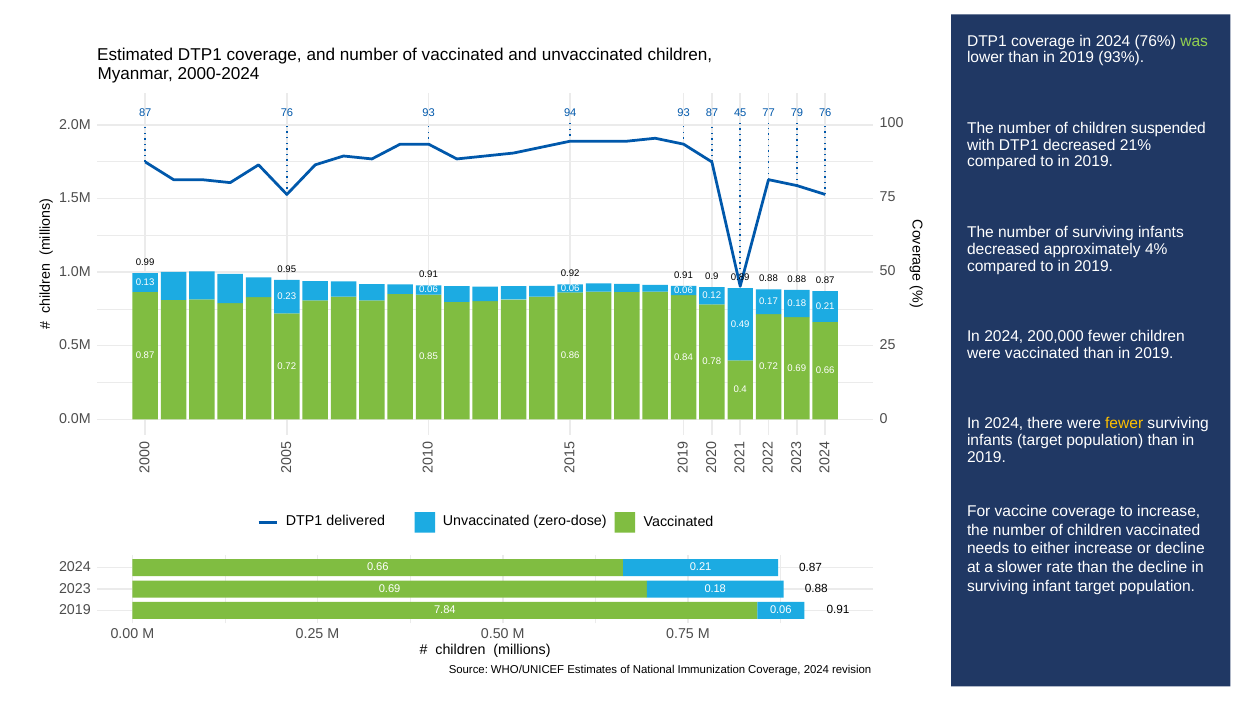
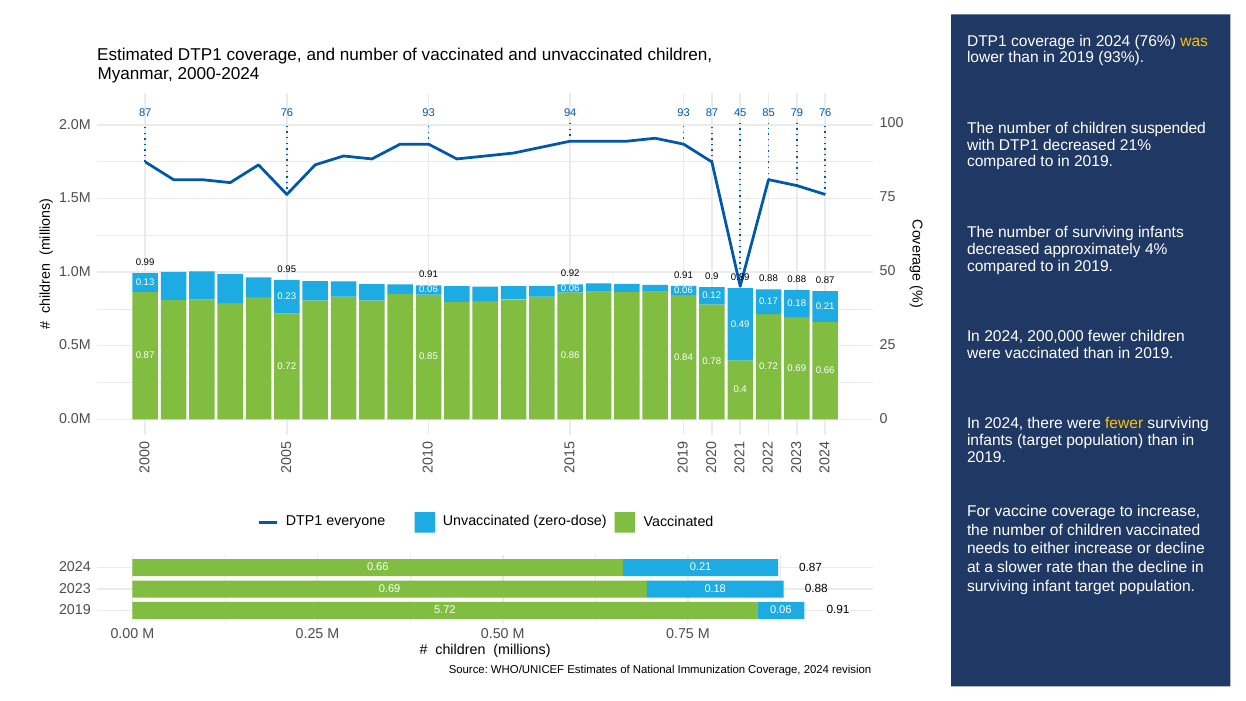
was colour: light green -> yellow
77: 77 -> 85
delivered: delivered -> everyone
7.84: 7.84 -> 5.72
